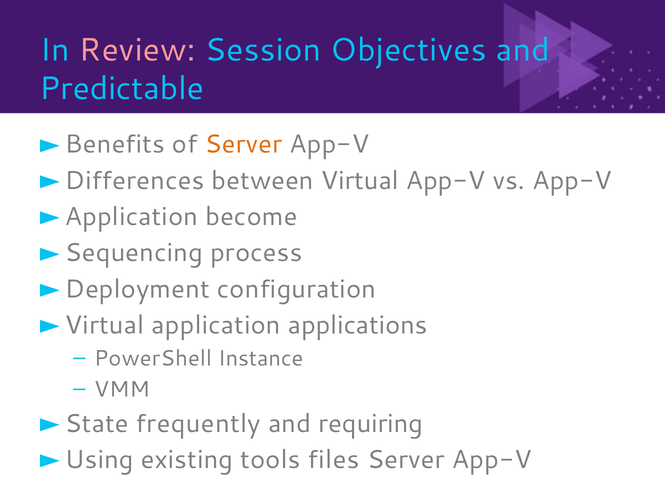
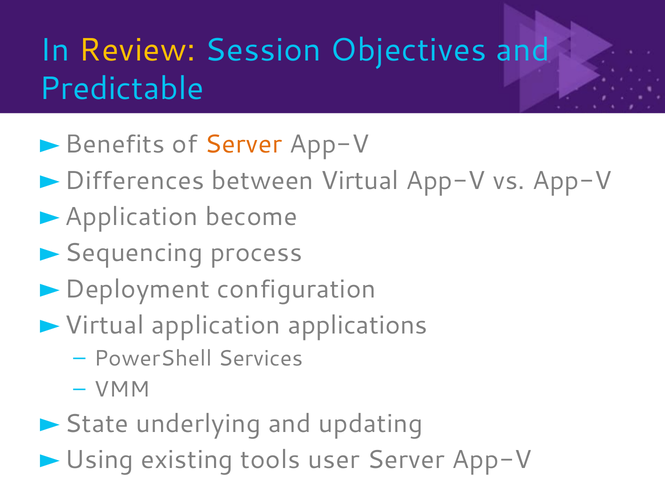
Review colour: pink -> yellow
Instance: Instance -> Services
frequently: frequently -> underlying
requiring: requiring -> updating
files: files -> user
